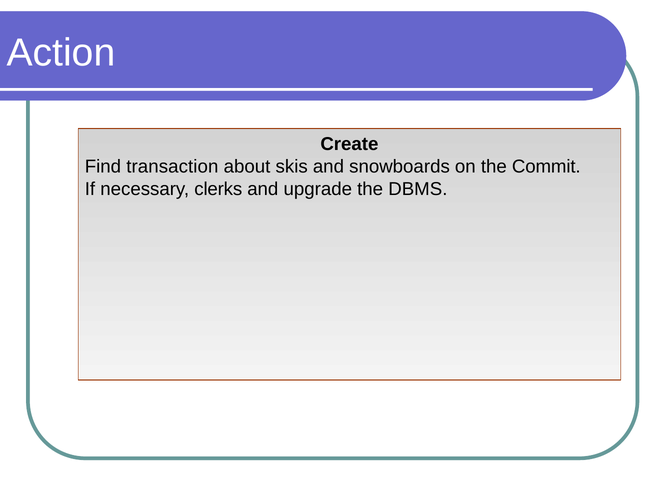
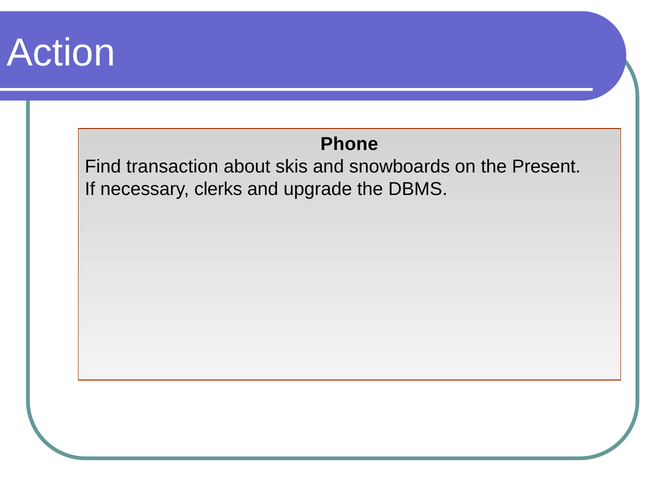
Create: Create -> Phone
Commit: Commit -> Present
